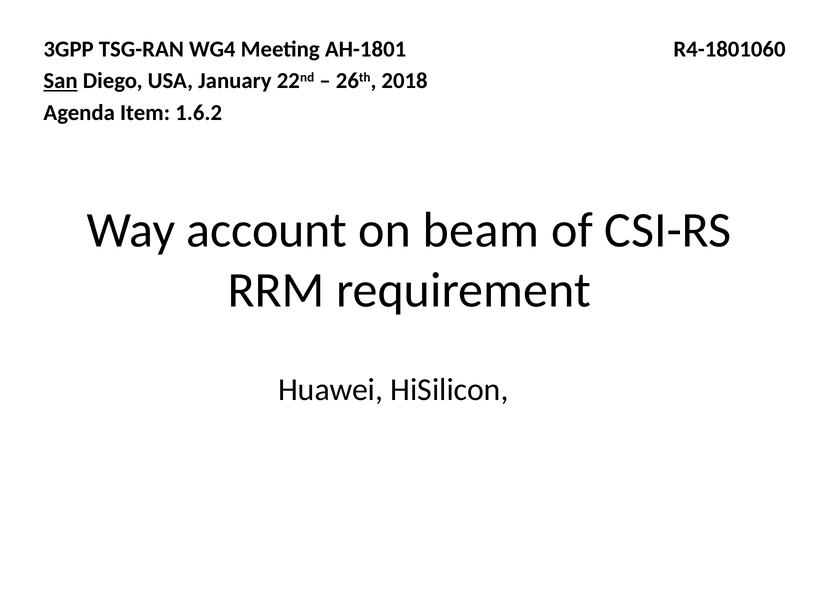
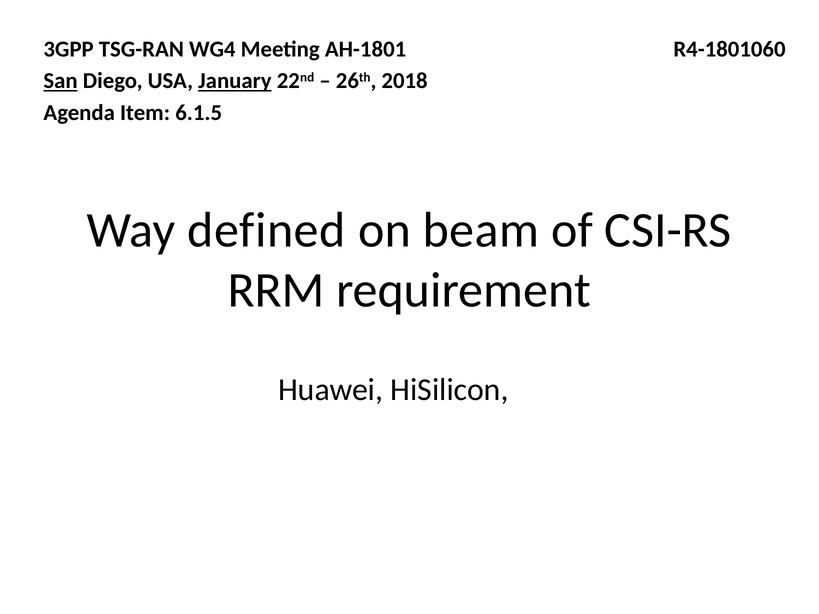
January underline: none -> present
1.6.2: 1.6.2 -> 6.1.5
account: account -> defined
